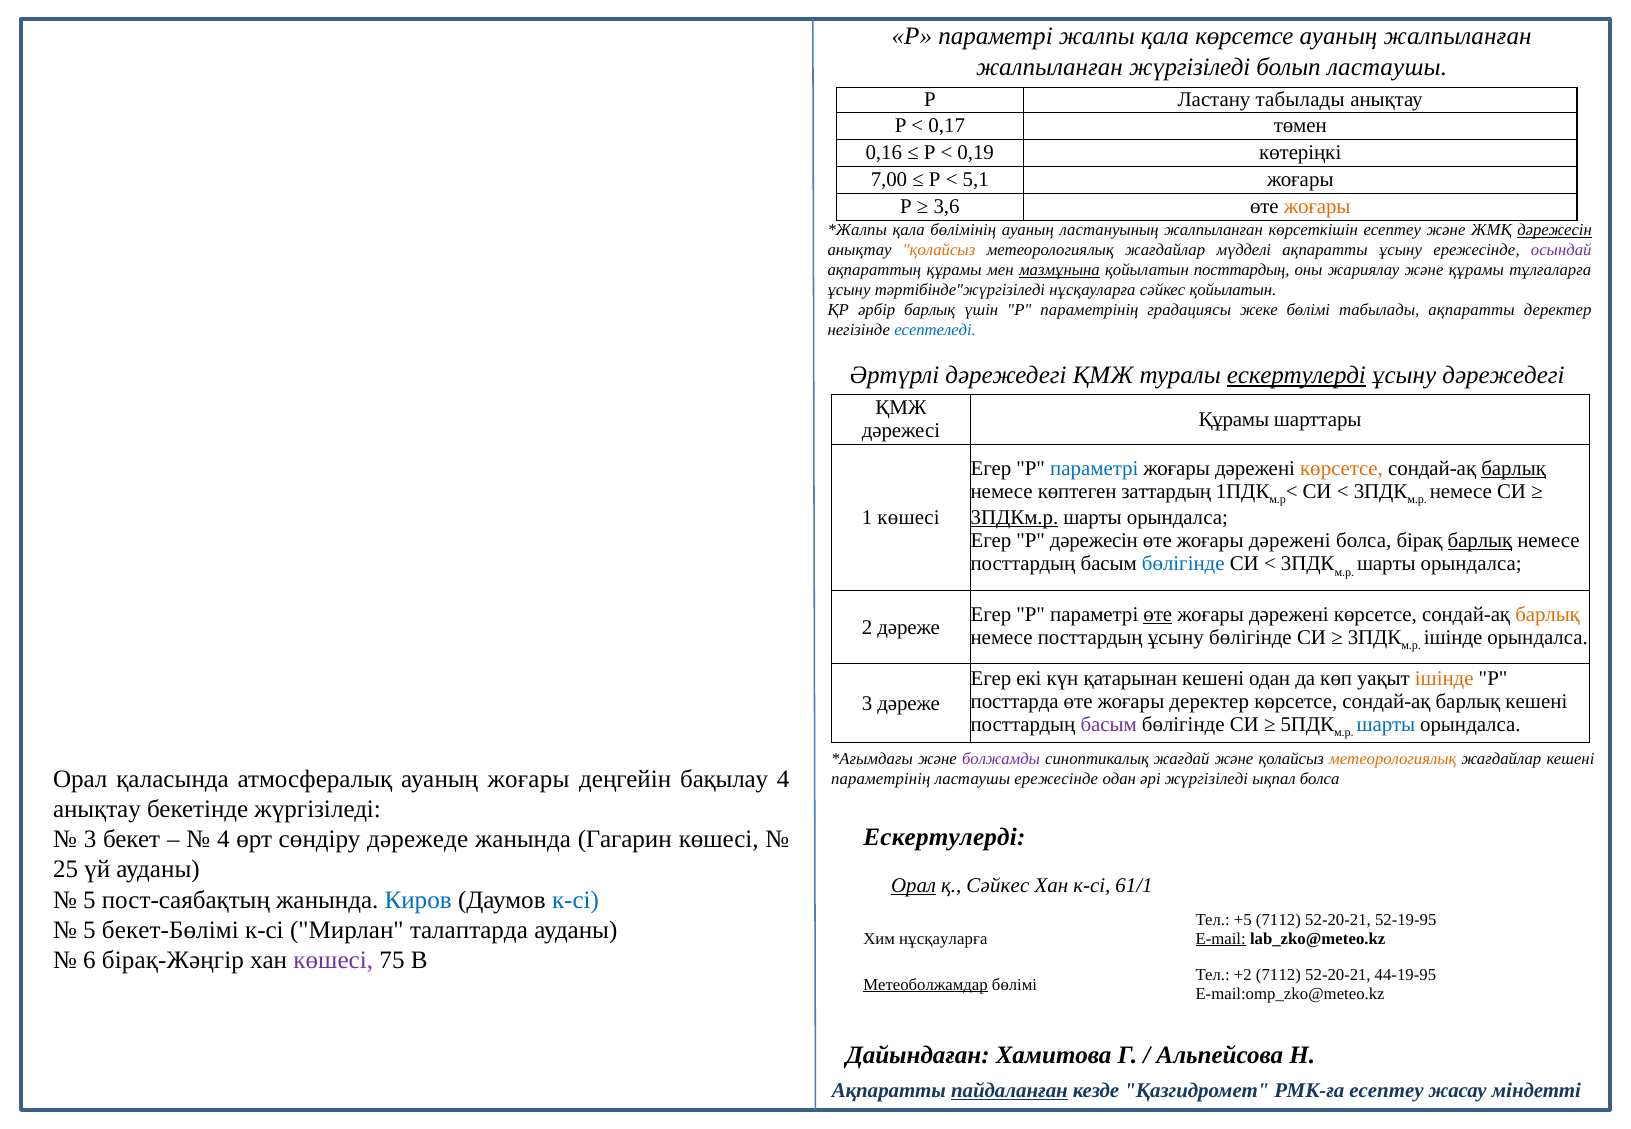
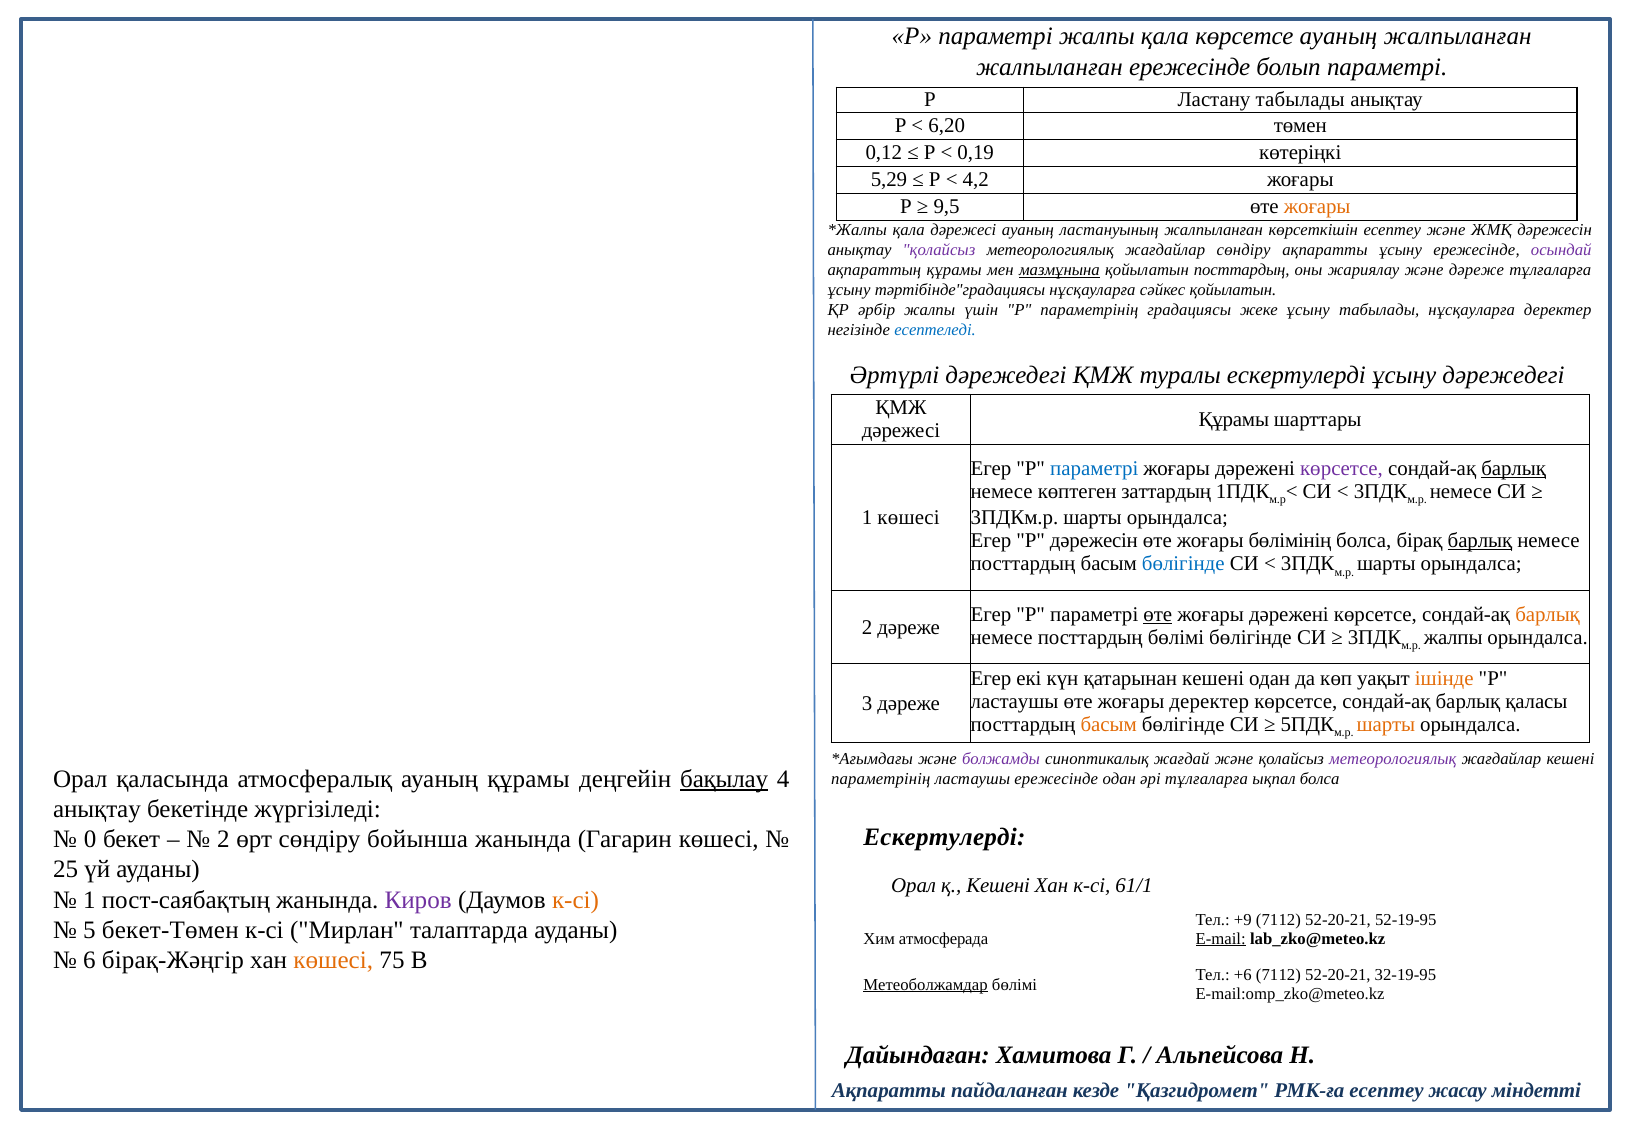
жалпыланған жүргізіледі: жүргізіледі -> ережесінде
болып ластаушы: ластаушы -> параметрі
0,17: 0,17 -> 6,20
0,16: 0,16 -> 0,12
7,00: 7,00 -> 5,29
5,1: 5,1 -> 4,2
3,6: 3,6 -> 9,5
қала бөлімінің: бөлімінің -> дәрежесі
дәрежесін at (1555, 230) underline: present -> none
қолайсыз at (939, 250) colour: orange -> purple
жағдайлар мүдделі: мүдделі -> сөндіру
және құрамы: құрамы -> дәреже
тәртібінде"жүргізіледі: тәртібінде"жүргізіледі -> тәртібінде"градациясы
әрбір барлық: барлық -> жалпы
жеке бөлімі: бөлімі -> ұсыну
табылады ақпаратты: ақпаратты -> нұсқауларға
ескертулерді at (1296, 376) underline: present -> none
көрсетсе at (1342, 468) colour: orange -> purple
3ПДКм.р underline: present -> none
дәрежені at (1290, 541): дәрежені -> бөлімінің
посттардың ұсыну: ұсыну -> бөлімі
ішінде at (1453, 637): ішінде -> жалпы
посттарда at (1015, 702): посттарда -> ластаушы
барлық кешені: кешені -> қаласы
басым at (1109, 725) colour: purple -> orange
шарты at (1386, 725) colour: blue -> orange
метеорологиялық at (1393, 759) colour: orange -> purple
ауаның жоғары: жоғары -> құрамы
бақылау underline: none -> present
әрі жүргізіледі: жүргізіледі -> тұлғаларға
3 at (90, 840): 3 -> 0
4 at (223, 840): 4 -> 2
дәрежеде: дәрежеде -> бойынша
Орал at (914, 886) underline: present -> none
қ Сәйкес: Сәйкес -> Кешені
5 at (89, 900): 5 -> 1
Киров colour: blue -> purple
к-сі at (576, 900) colour: blue -> orange
+5: +5 -> +9
бекет-Бөлімі: бекет-Бөлімі -> бекет-Төмен
Хим нұсқауларға: нұсқауларға -> атмосферада
көшесі at (333, 960) colour: purple -> orange
+2: +2 -> +6
44-19-95: 44-19-95 -> 32-19-95
пайдаланған underline: present -> none
